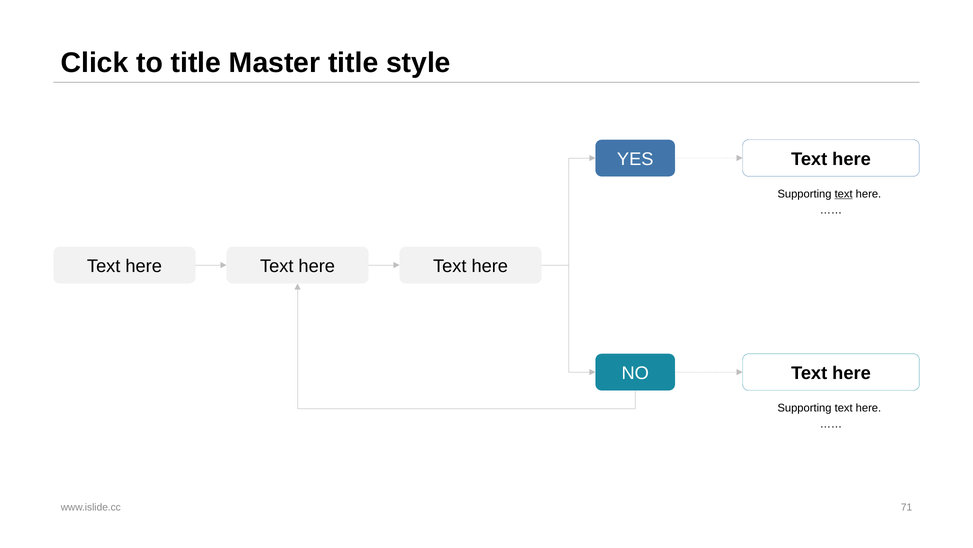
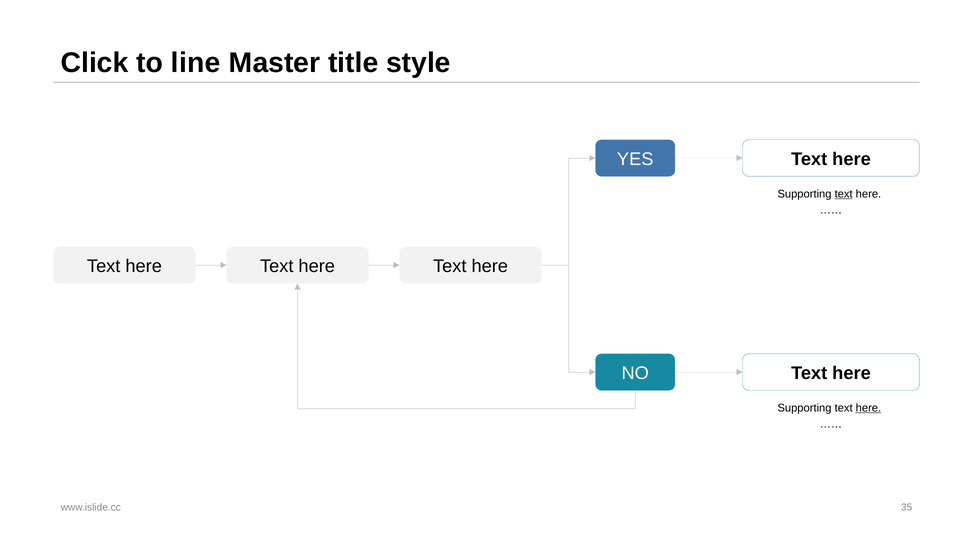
to title: title -> line
here at (868, 407) underline: none -> present
71: 71 -> 35
